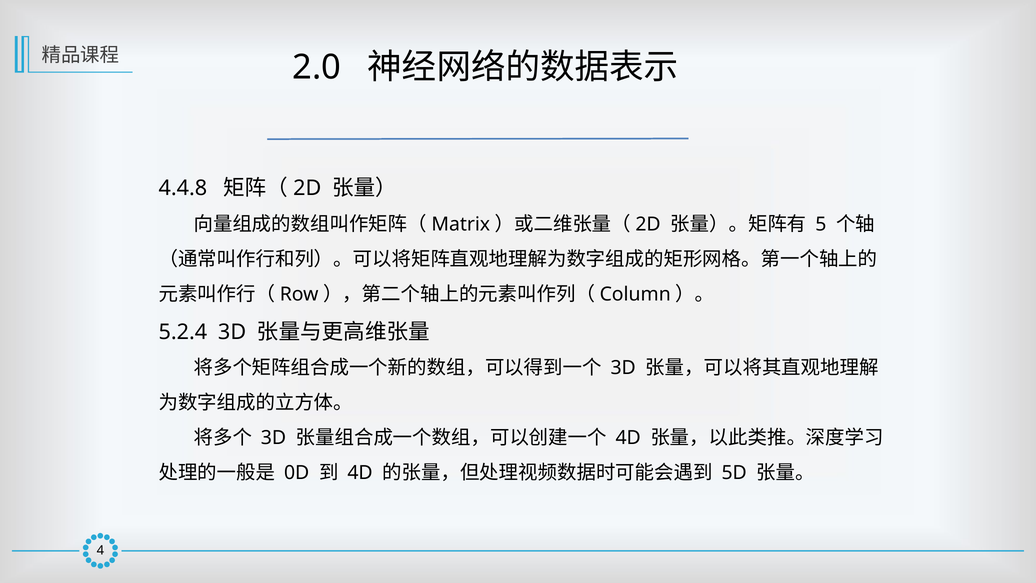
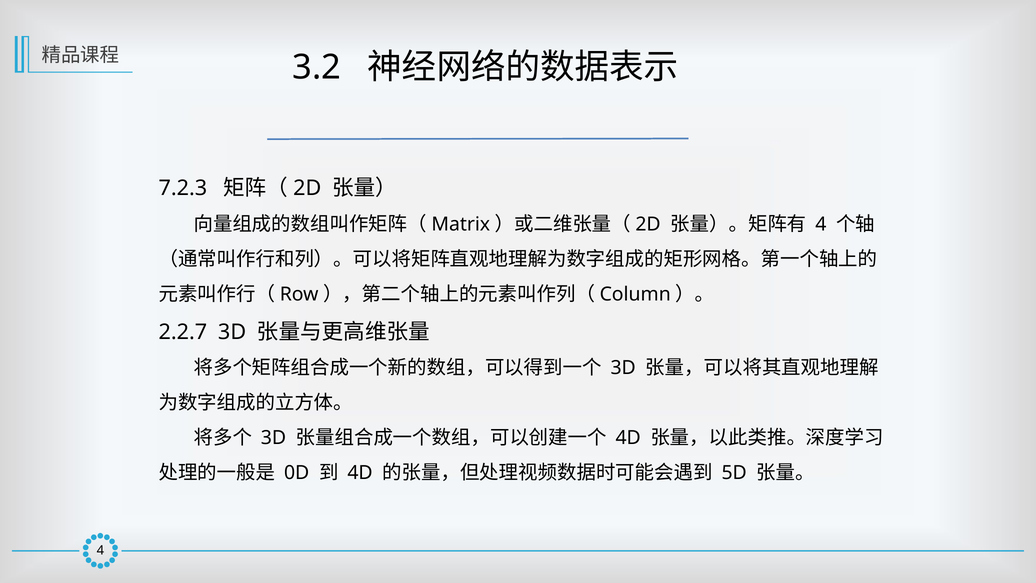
2.0: 2.0 -> 3.2
4.4.8: 4.4.8 -> 7.2.3
5 at (821, 224): 5 -> 4
5.2.4: 5.2.4 -> 2.2.7
